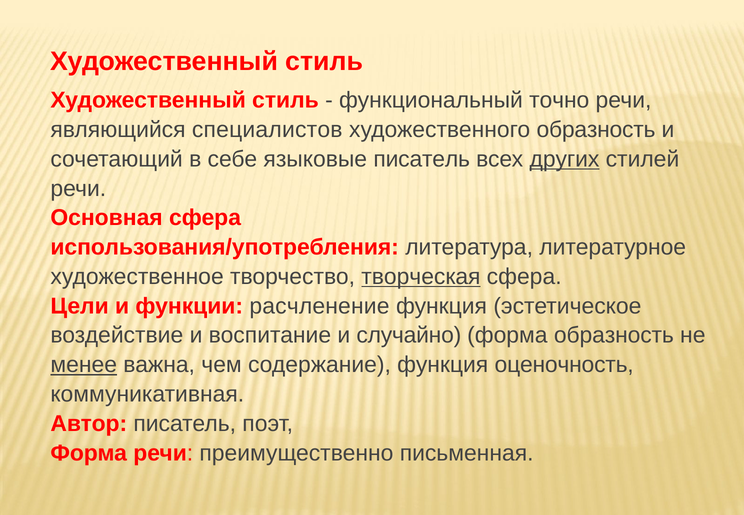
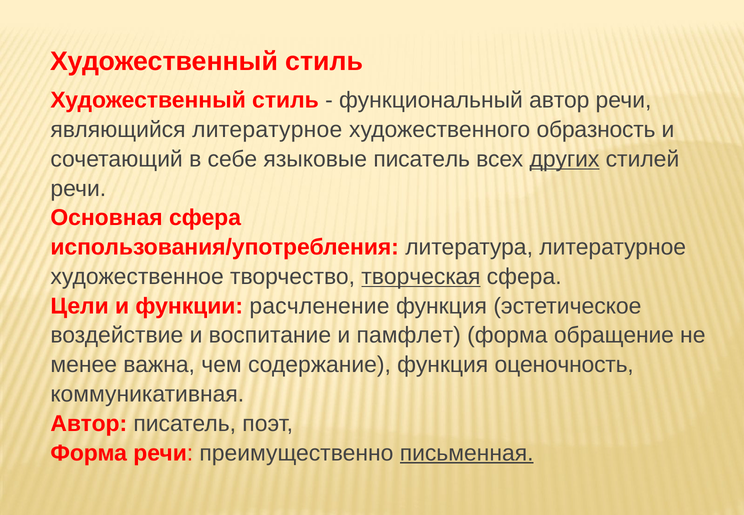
функциональный точно: точно -> автор
являющийся специалистов: специалистов -> литературное
случайно: случайно -> памфлет
форма образность: образность -> обращение
менее underline: present -> none
письменная underline: none -> present
